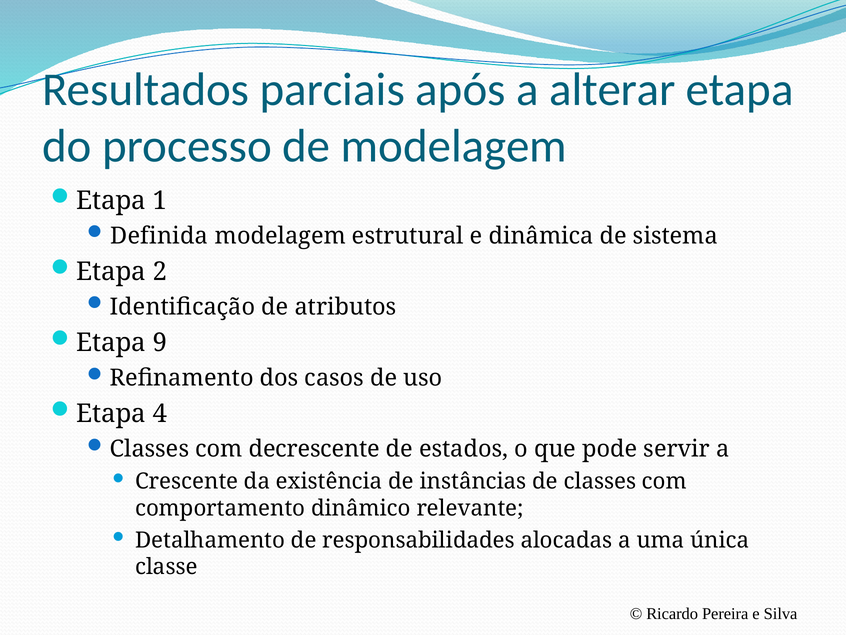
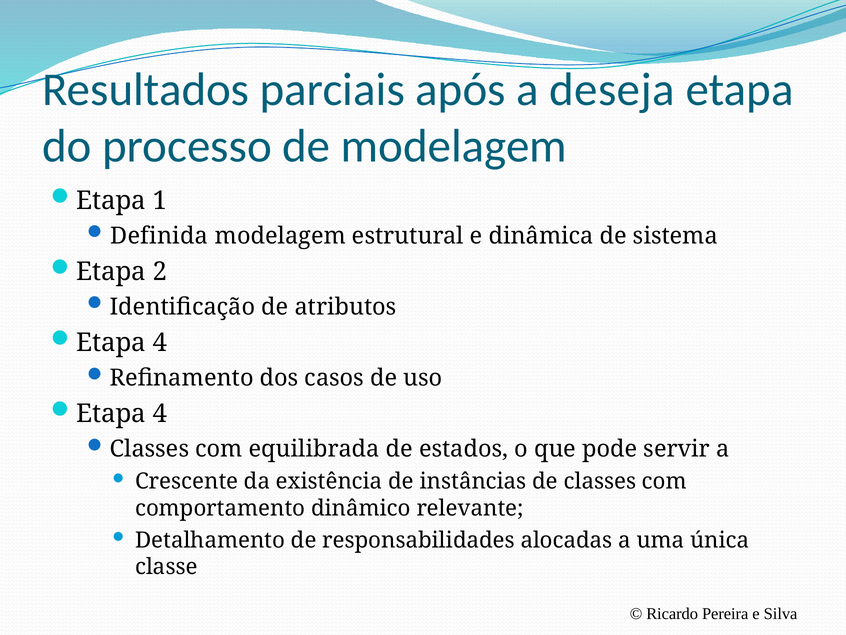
alterar: alterar -> deseja
9 at (160, 342): 9 -> 4
decrescente: decrescente -> equilibrada
